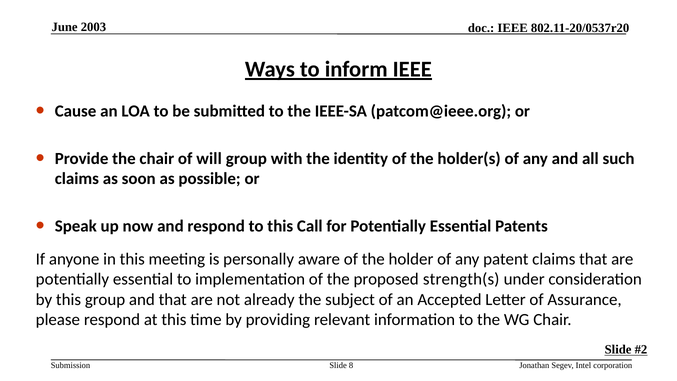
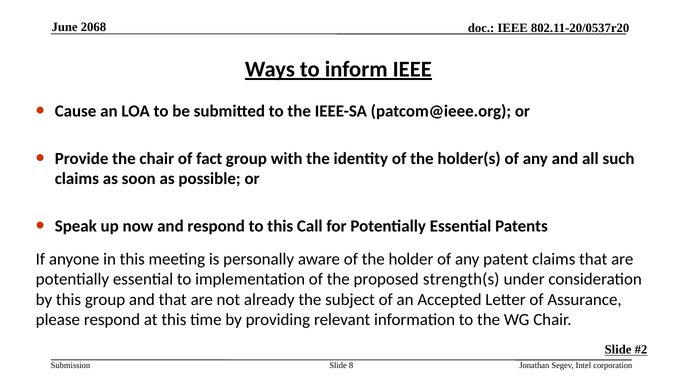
2003: 2003 -> 2068
will: will -> fact
